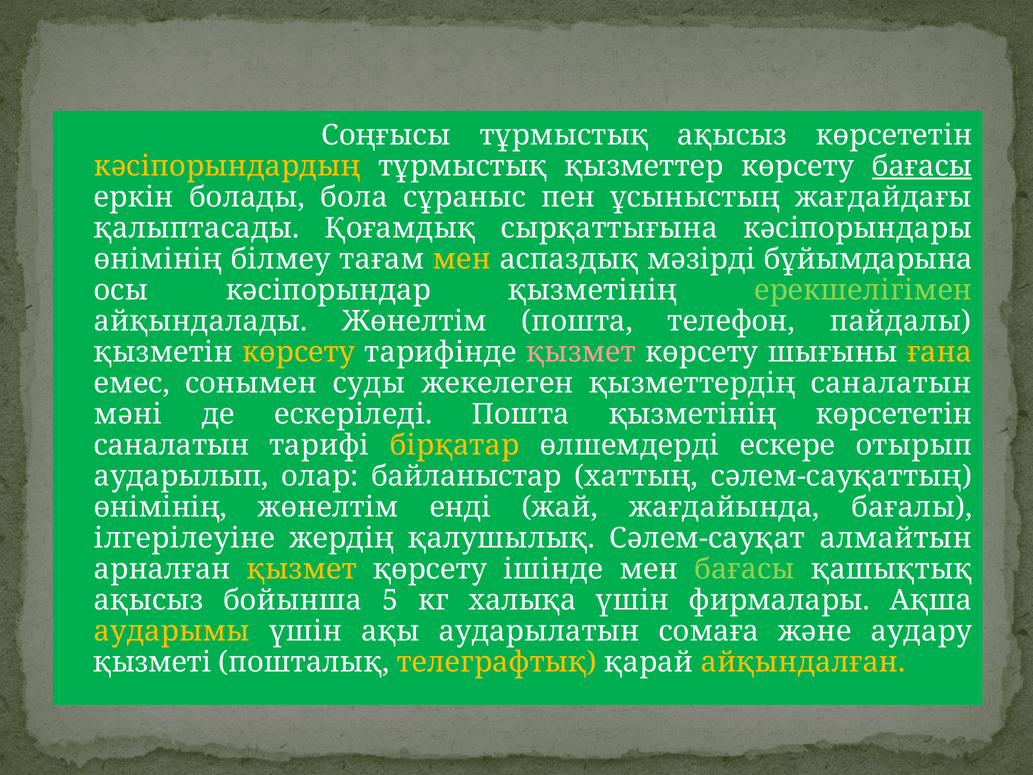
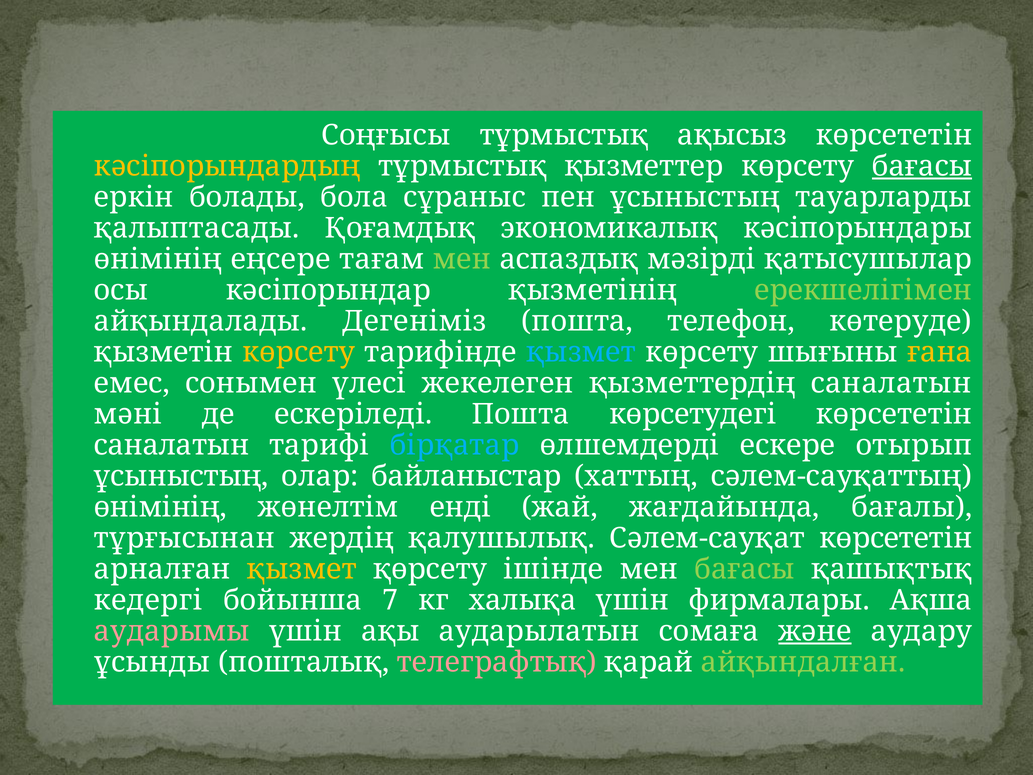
жағдайдағы: жағдайдағы -> тауарларды
сырқаттығына: сырқаттығына -> экономикалық
білмеу: білмеу -> еңсере
мен at (462, 259) colour: yellow -> light green
бұйымдарына: бұйымдарына -> қатысушылар
айқындалады Жөнелтім: Жөнелтім -> Дегеніміз
пайдалы: пайдалы -> көтеруде
қызмет at (581, 352) colour: pink -> light blue
суды: суды -> үлесі
Пошта қызметінің: қызметінің -> көрсетудегі
бірқатар colour: yellow -> light blue
аударылып at (181, 476): аударылып -> ұсыныстың
ілгерілеуіне: ілгерілеуіне -> тұрғысынан
Сәлем-сауқат алмайтын: алмайтын -> көрсететін
ақысыз at (149, 600): ақысыз -> кедергі
5: 5 -> 7
аударымы colour: yellow -> pink
және underline: none -> present
қызметі: қызметі -> ұсынды
телеграфтық colour: yellow -> pink
айқындалған colour: yellow -> light green
